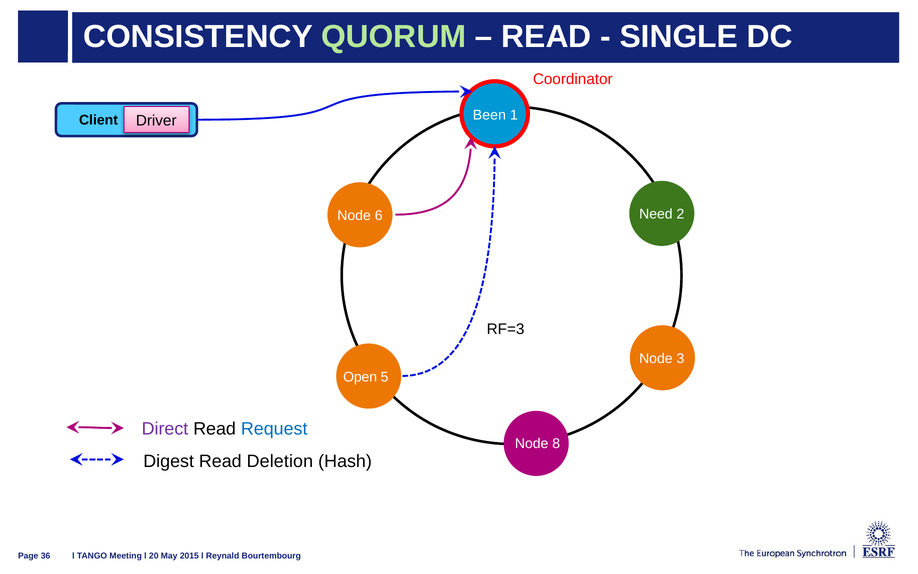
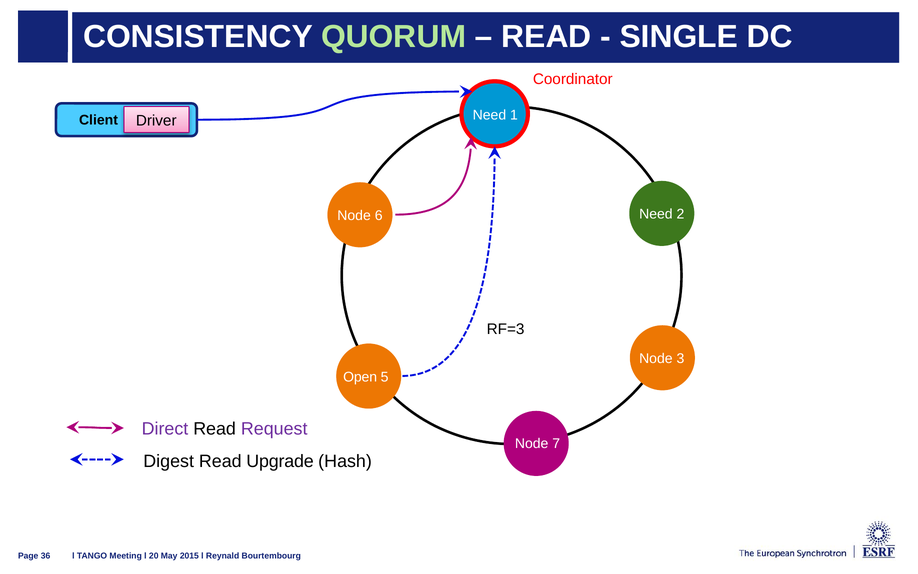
Been at (489, 115): Been -> Need
Request colour: blue -> purple
8: 8 -> 7
Deletion: Deletion -> Upgrade
